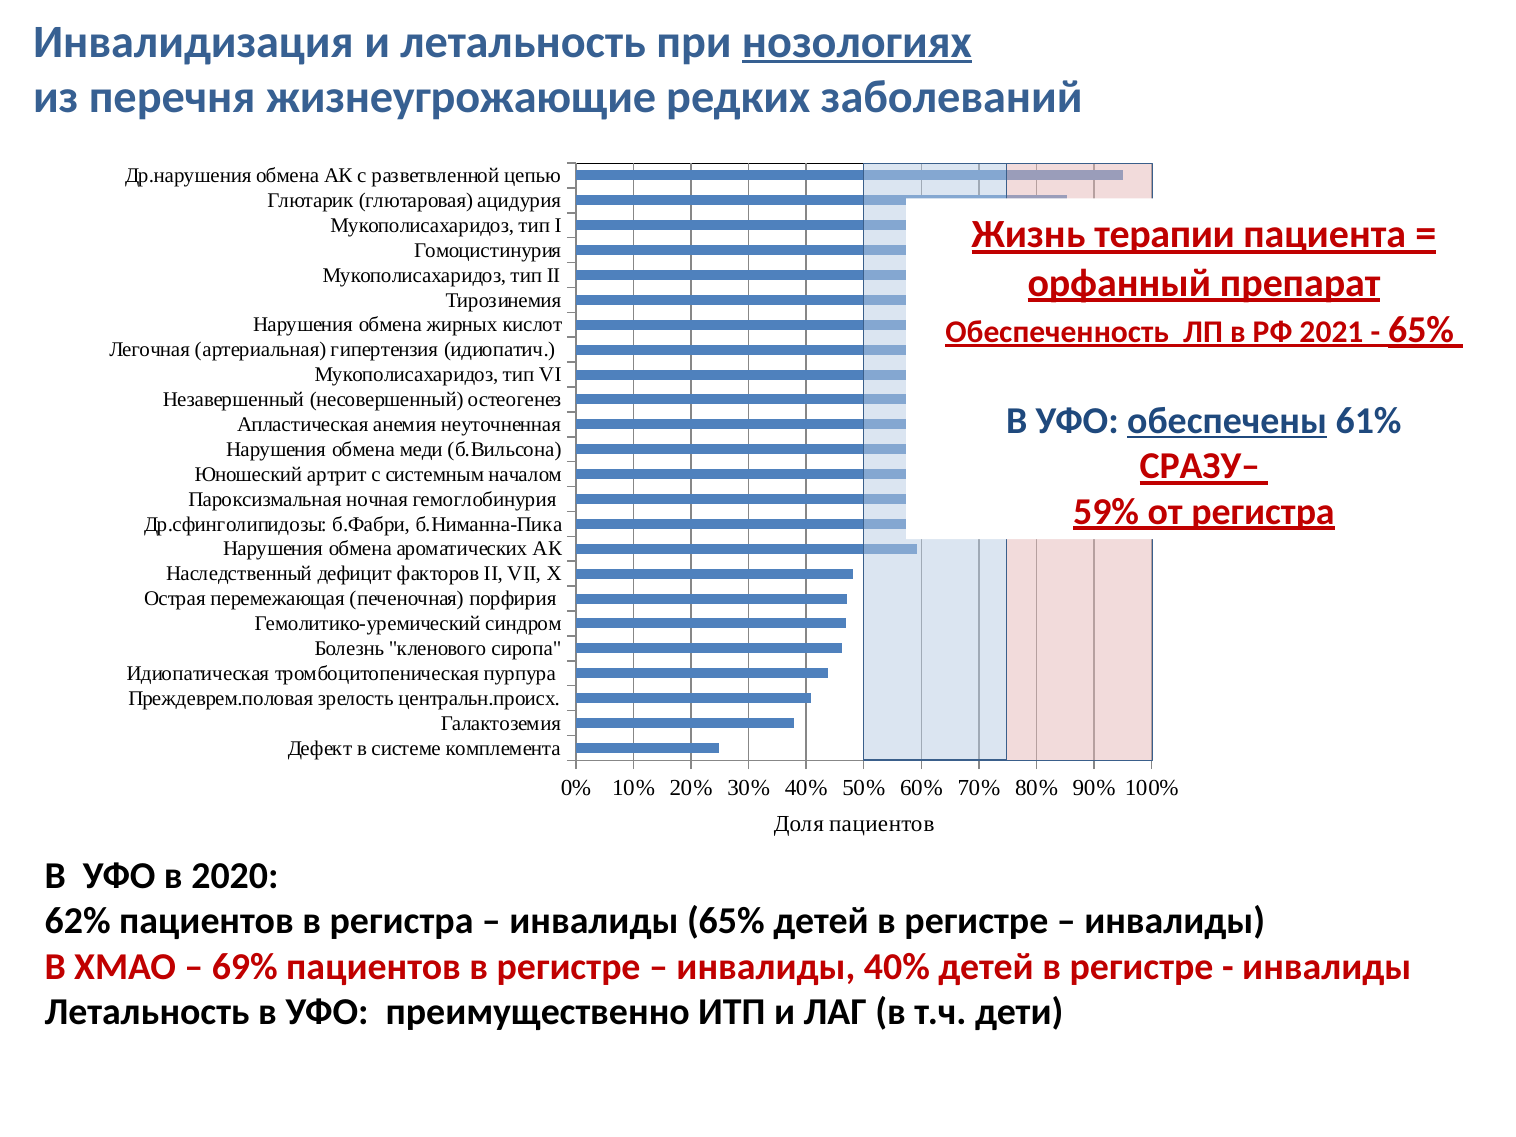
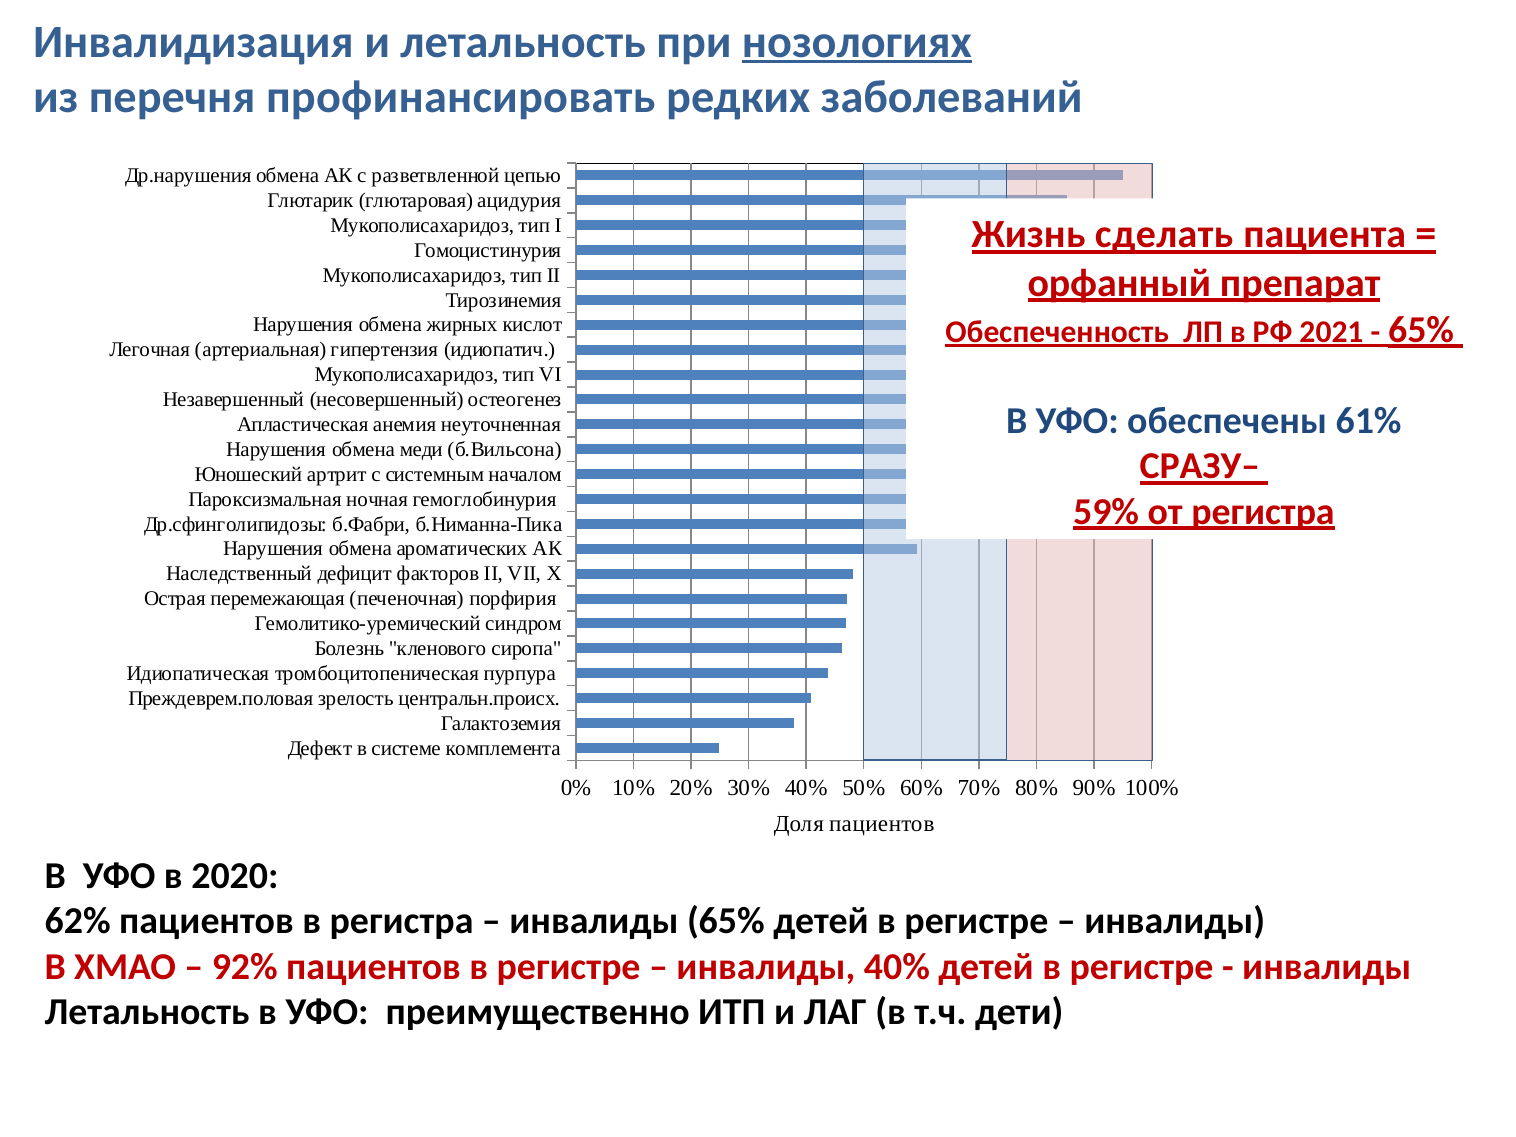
жизнеугрожающие: жизнеугрожающие -> профинансировать
терапии: терапии -> сделать
обеспечены underline: present -> none
69%: 69% -> 92%
